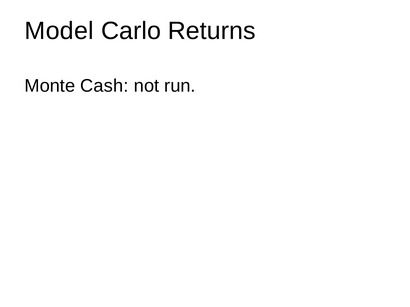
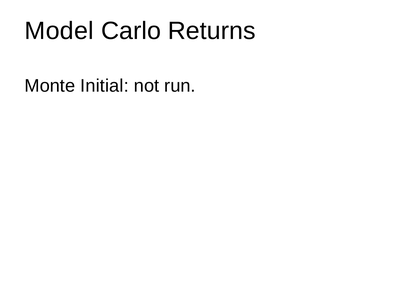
Cash: Cash -> Initial
